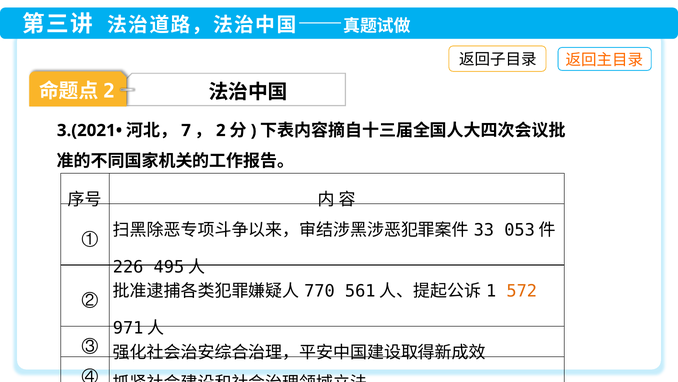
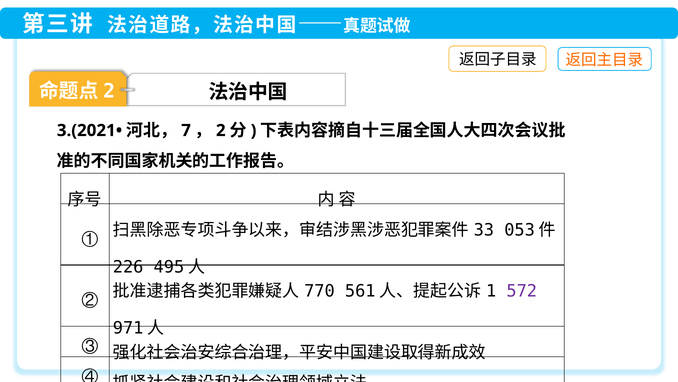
572 colour: orange -> purple
